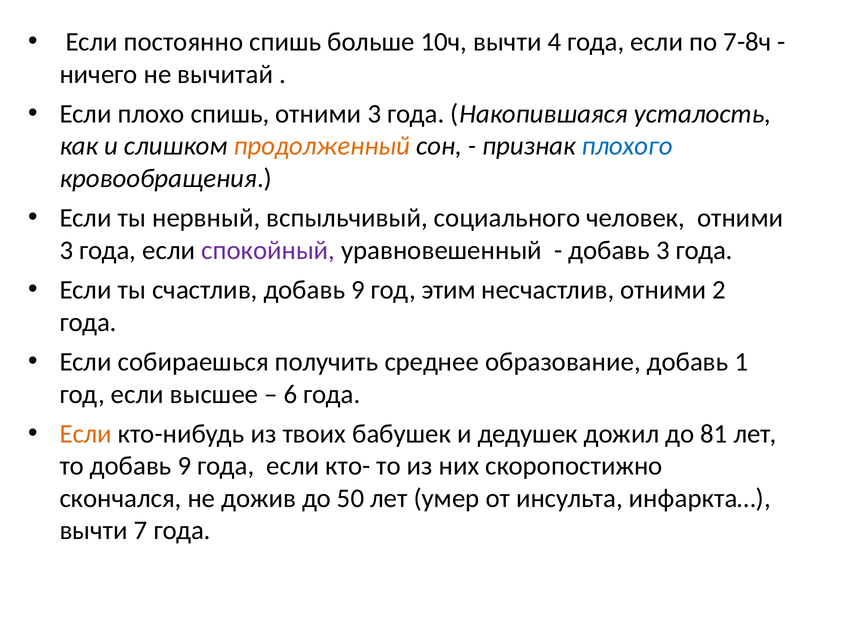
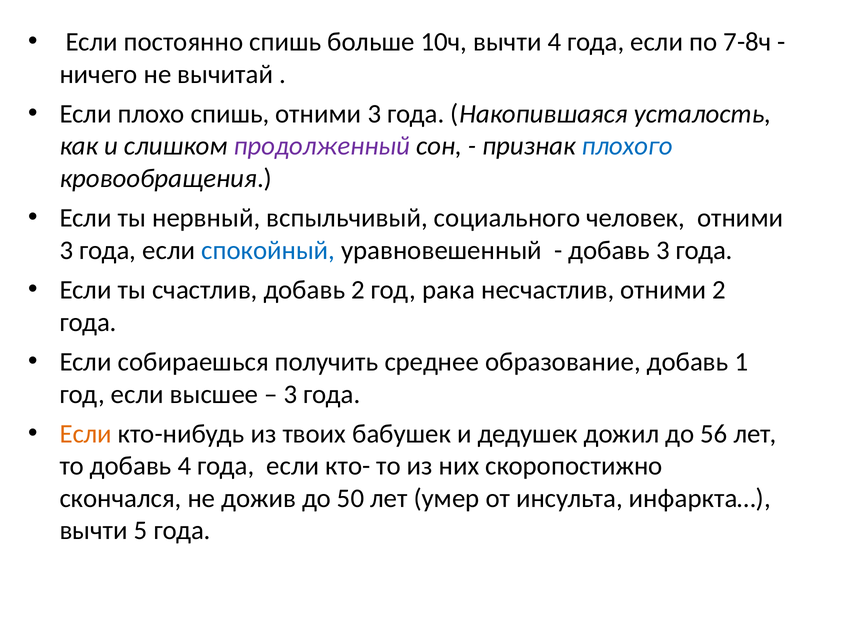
продолженный colour: orange -> purple
спокойный colour: purple -> blue
счастлив добавь 9: 9 -> 2
этим: этим -> рака
6 at (291, 394): 6 -> 3
81: 81 -> 56
то добавь 9: 9 -> 4
7: 7 -> 5
